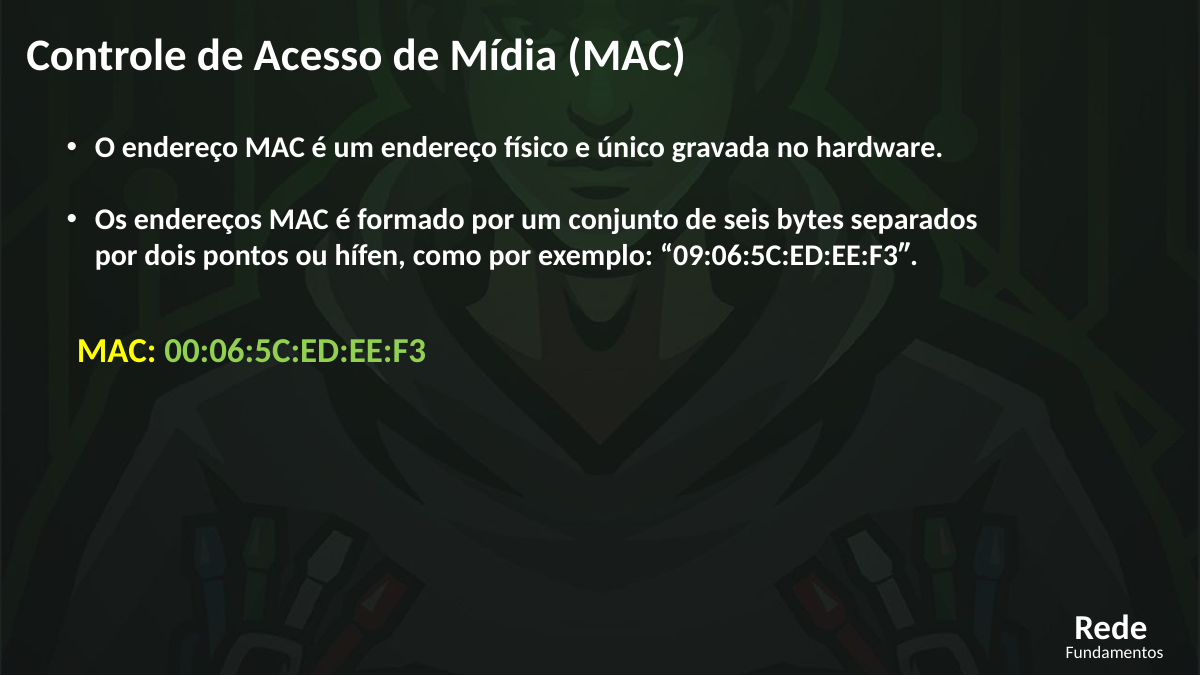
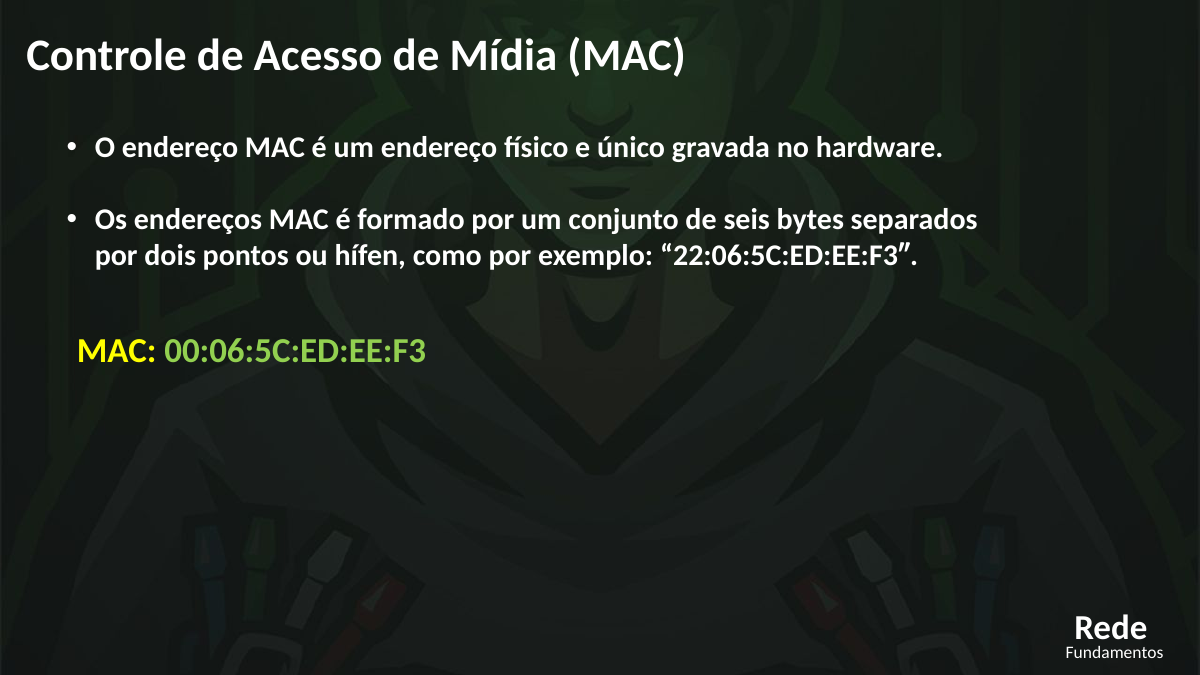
09:06:5C:ED:EE:F3″: 09:06:5C:ED:EE:F3″ -> 22:06:5C:ED:EE:F3″
